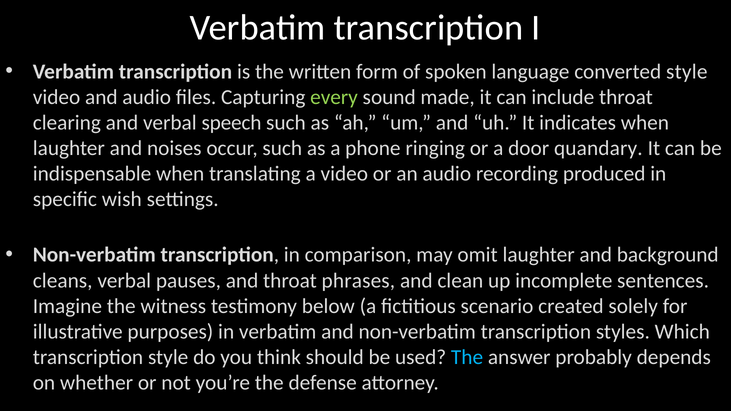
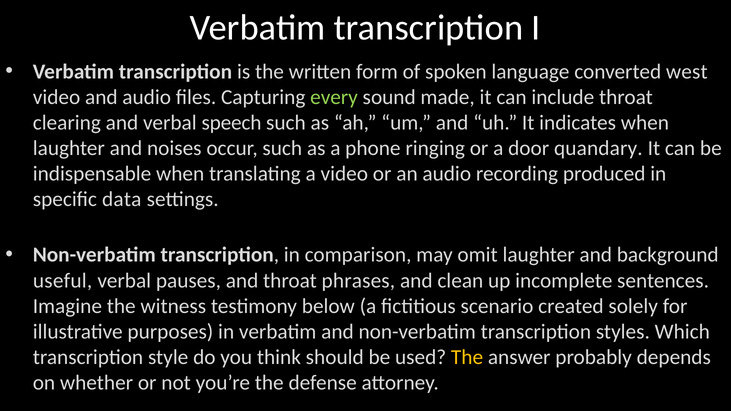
converted style: style -> west
wish: wish -> data
cleans: cleans -> useful
The at (467, 357) colour: light blue -> yellow
